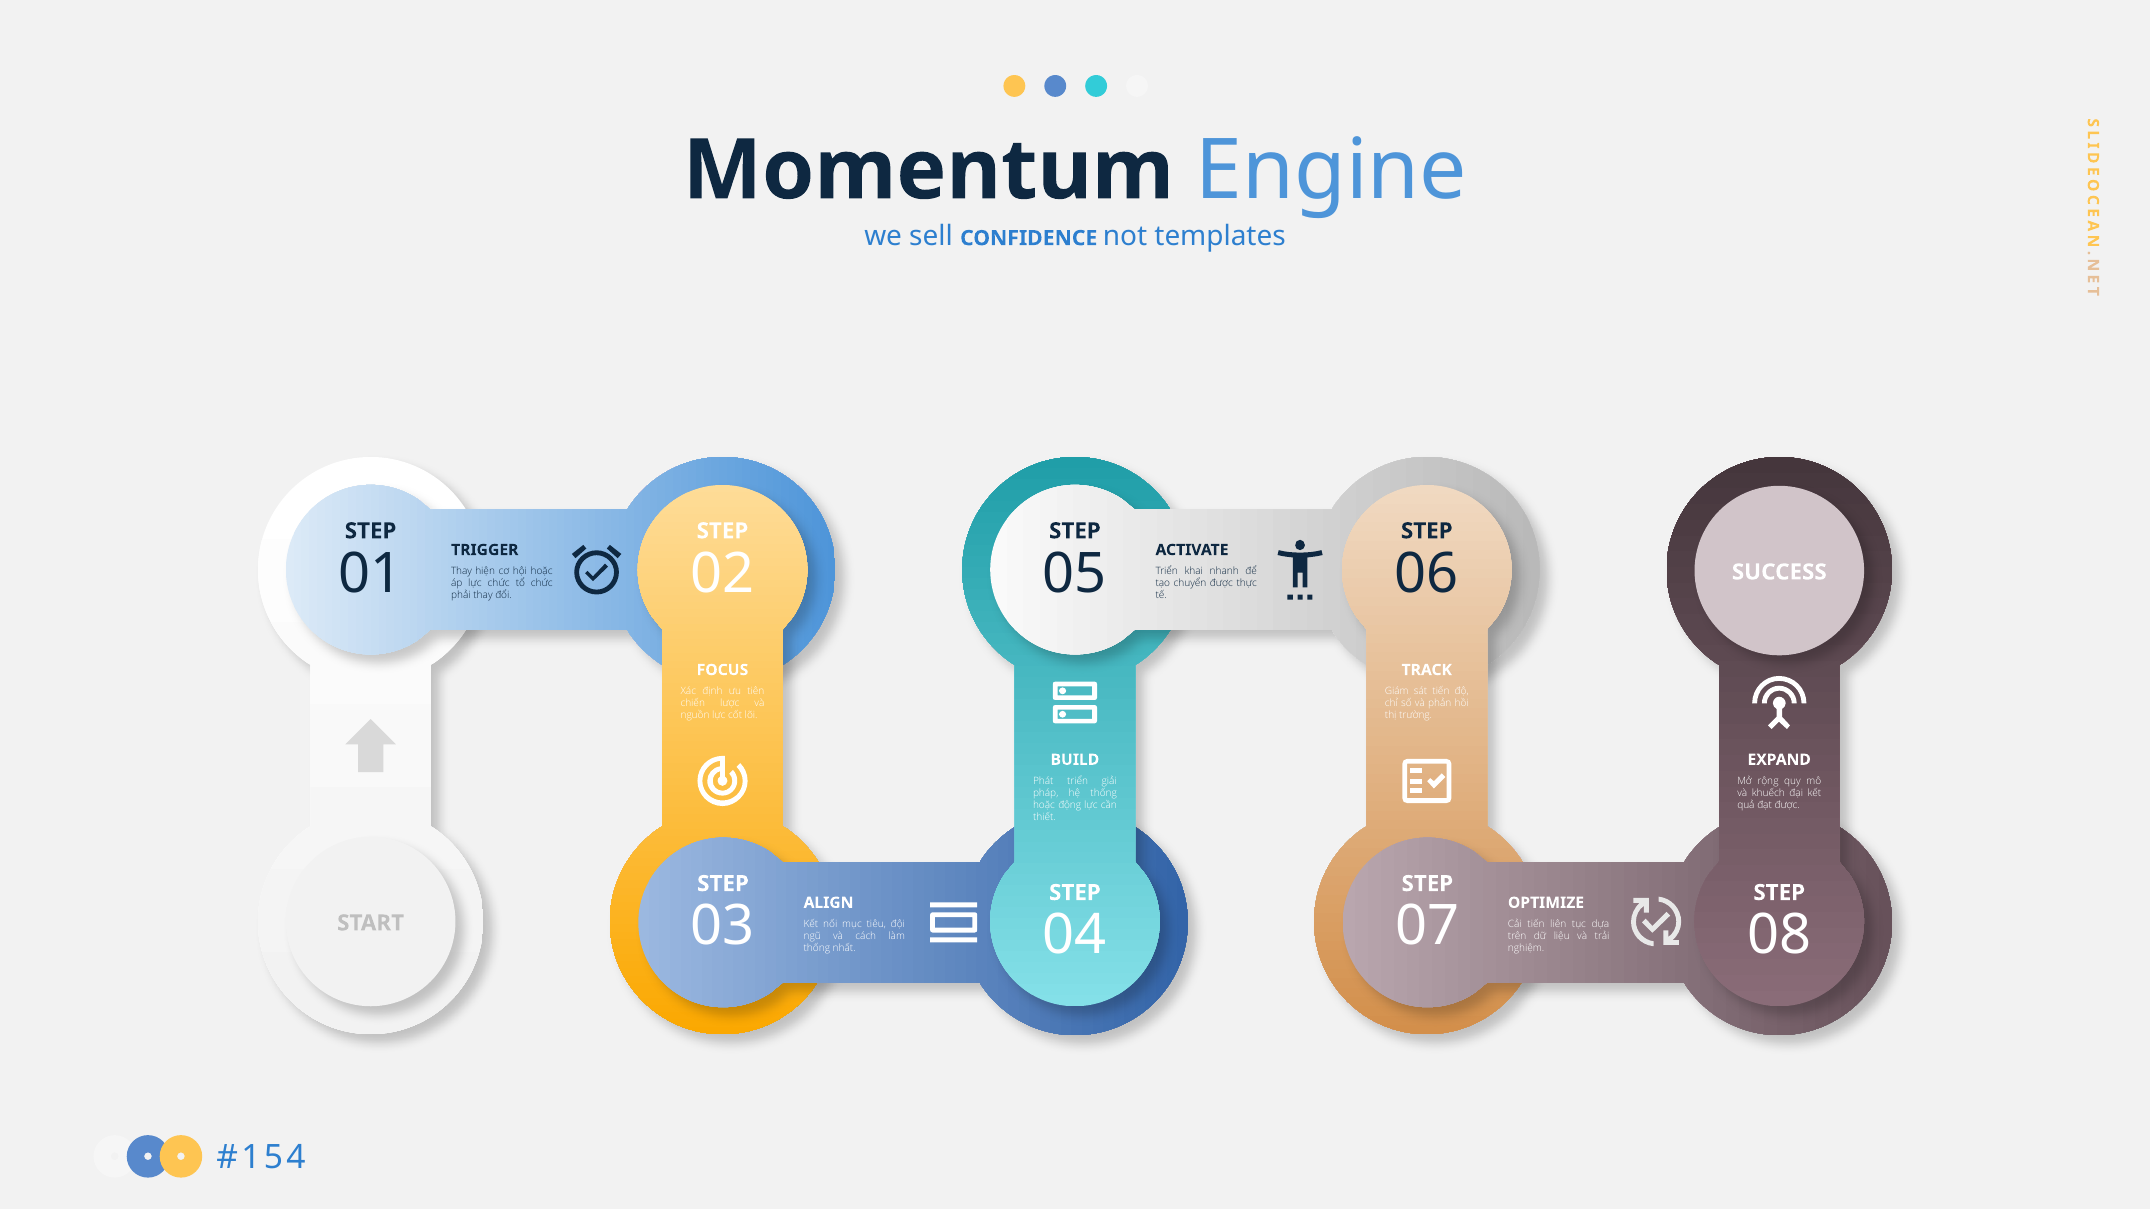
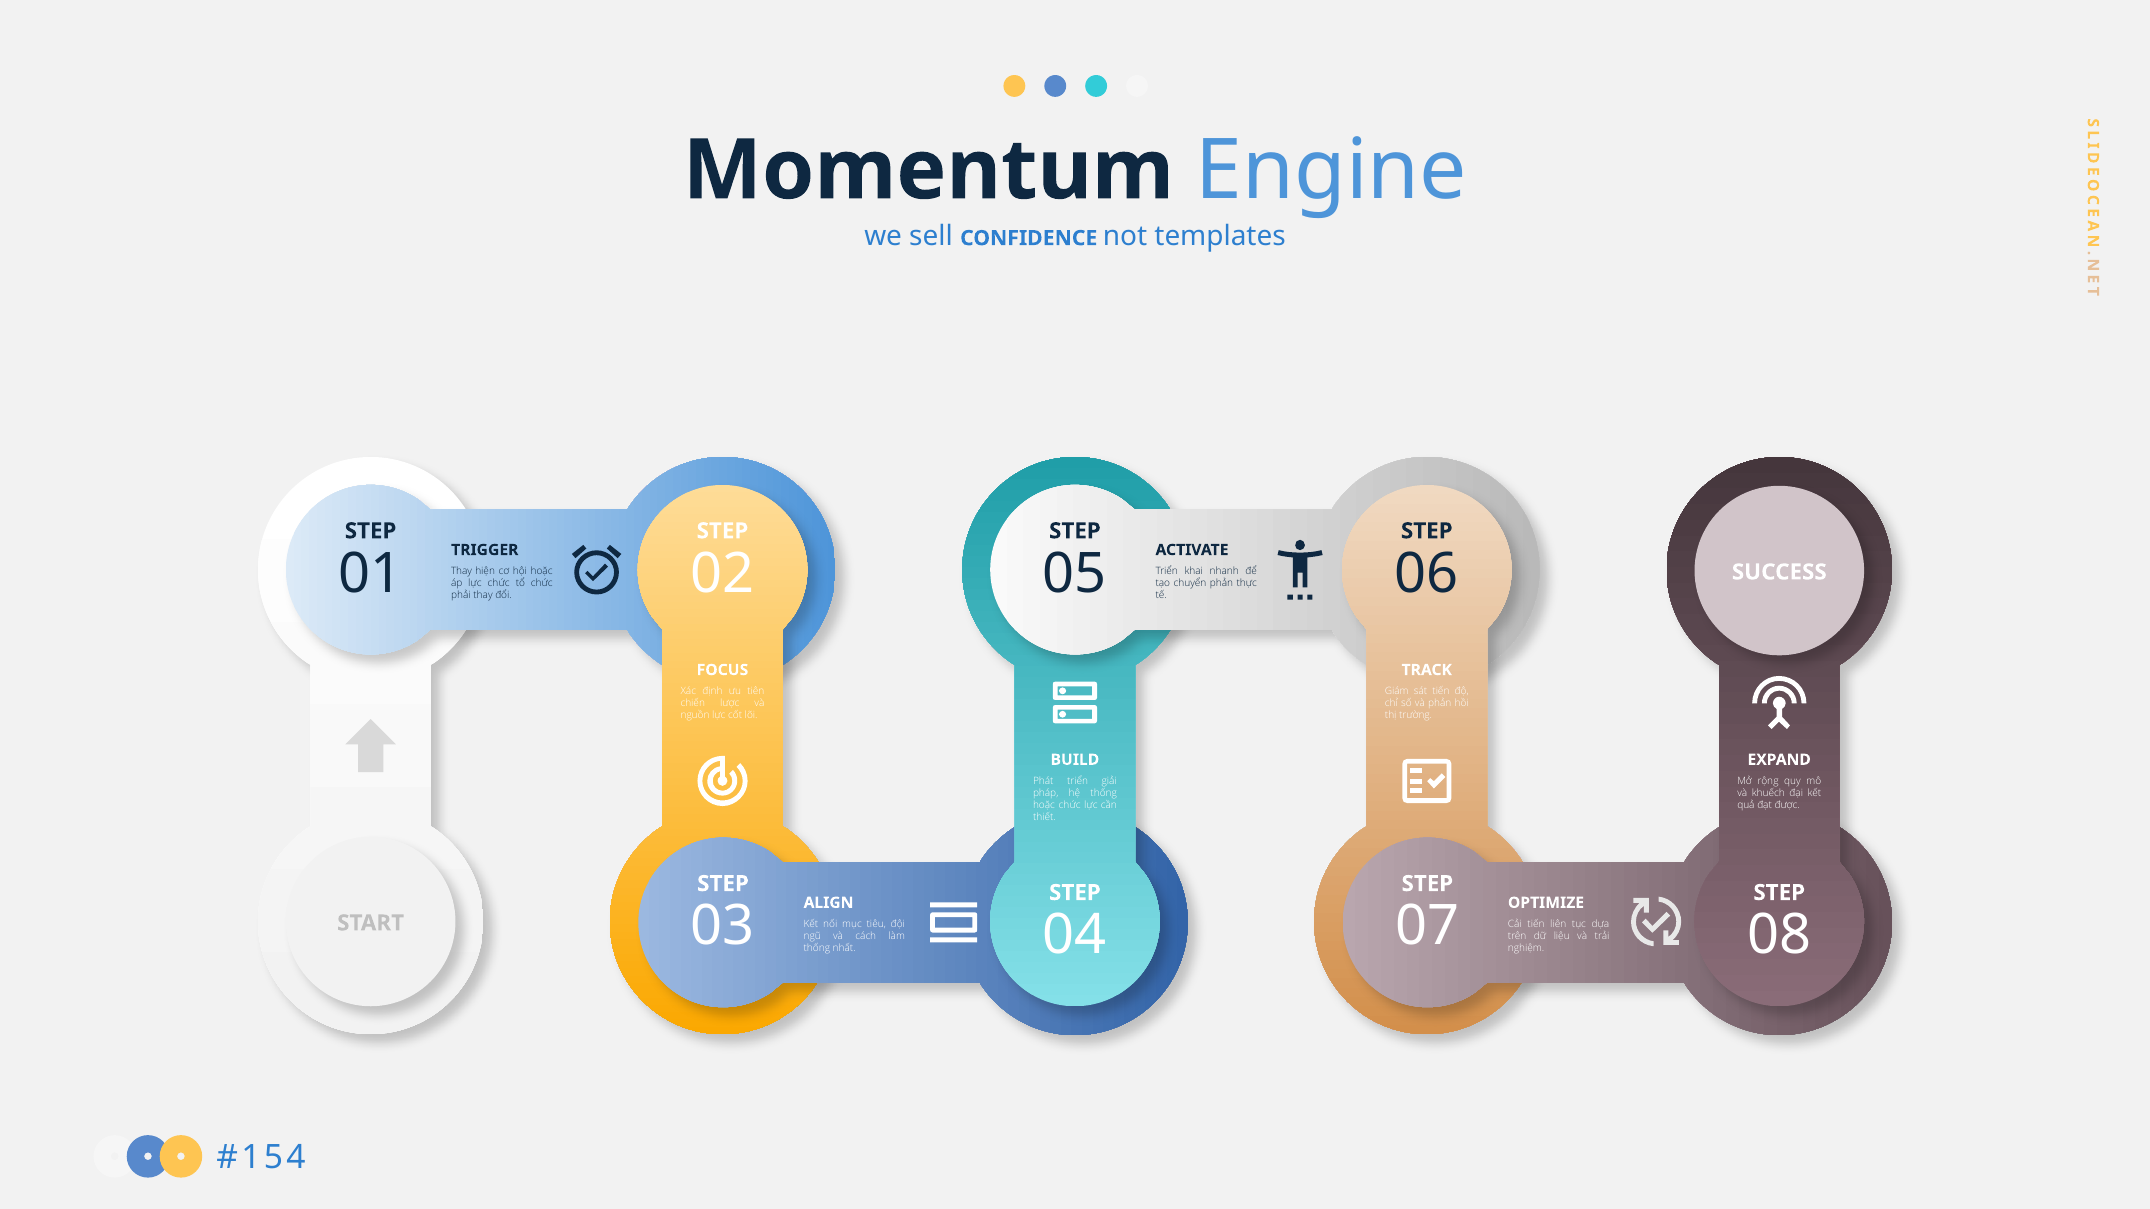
chuyển được: được -> phản
hoặc động: động -> chức
